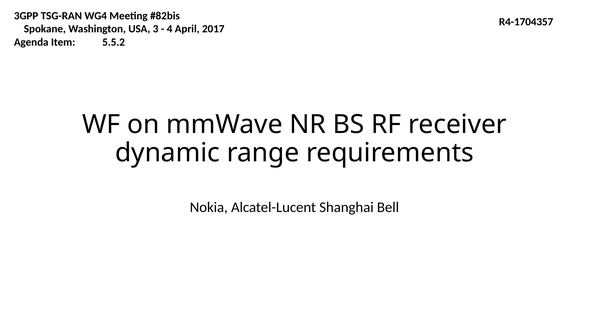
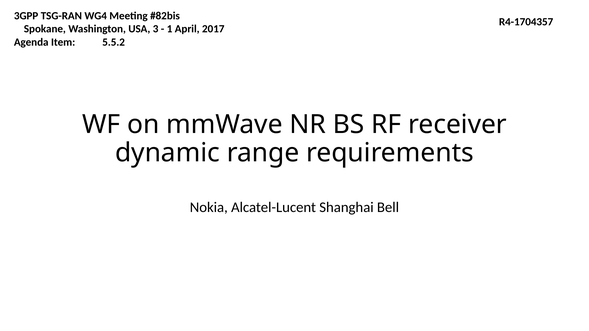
4: 4 -> 1
